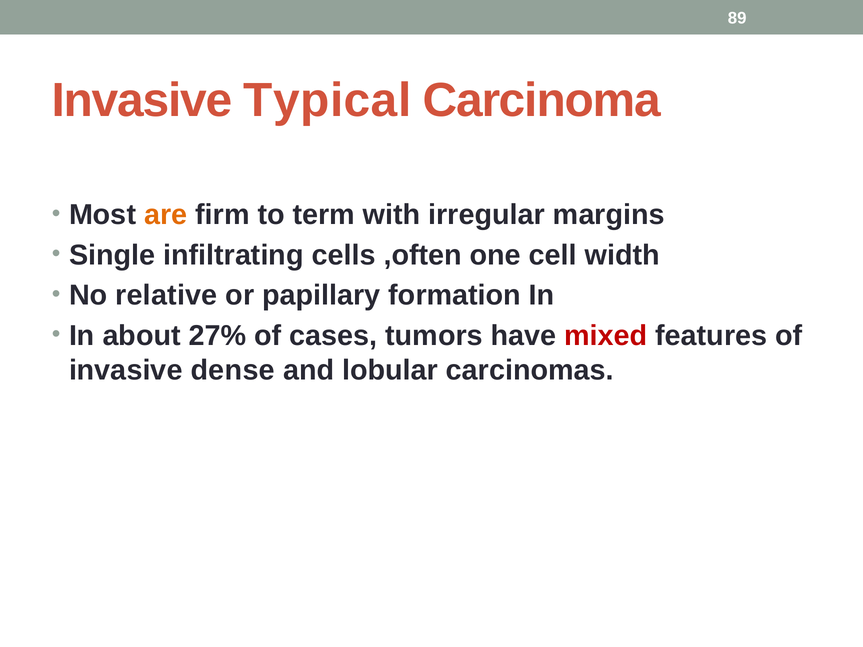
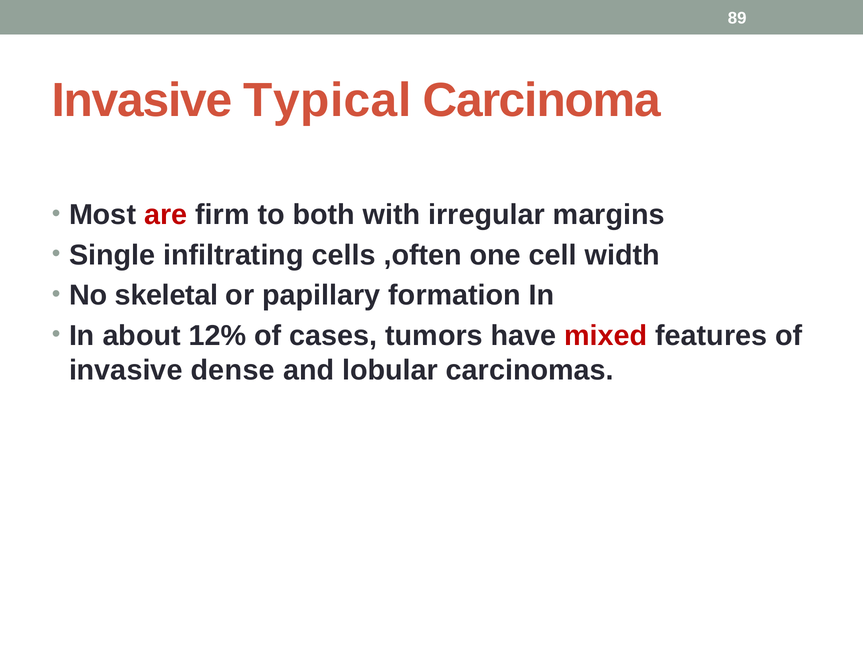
are colour: orange -> red
term: term -> both
relative: relative -> skeletal
27%: 27% -> 12%
